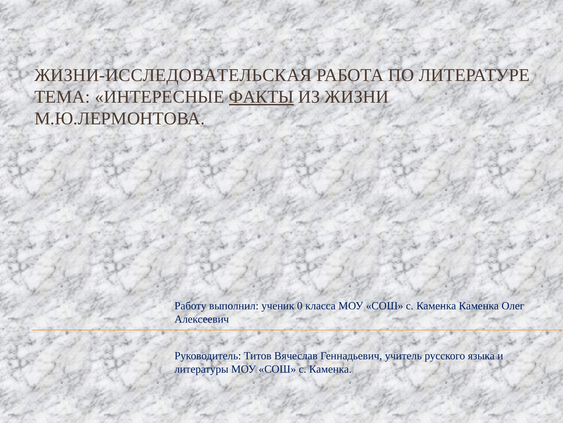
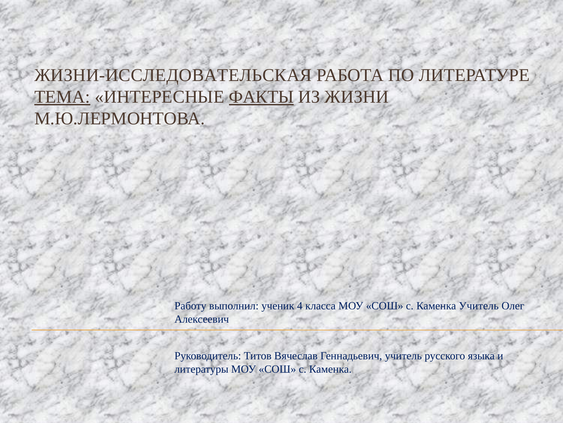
ТЕМА underline: none -> present
0: 0 -> 4
Каменка Каменка: Каменка -> Учитель
